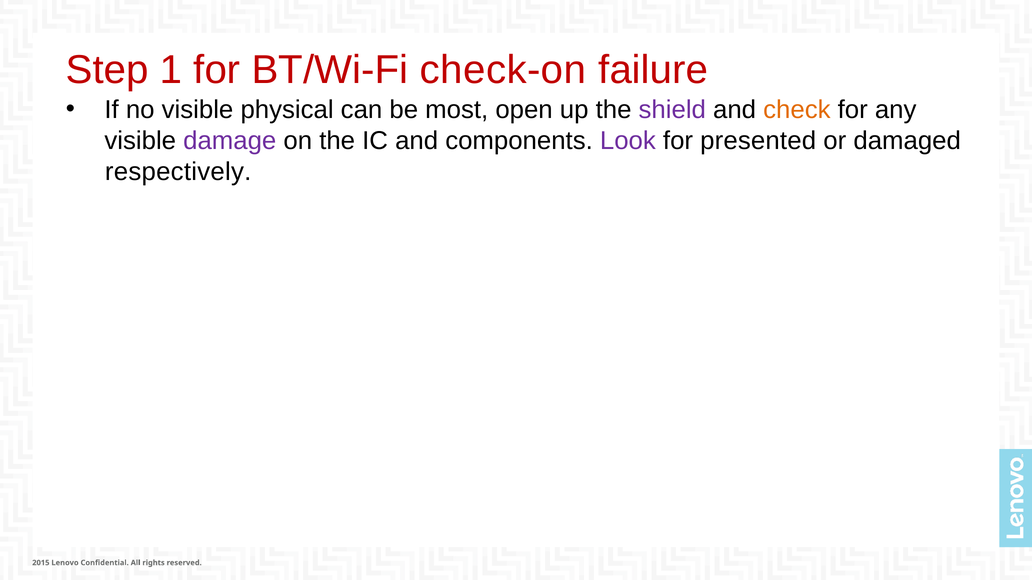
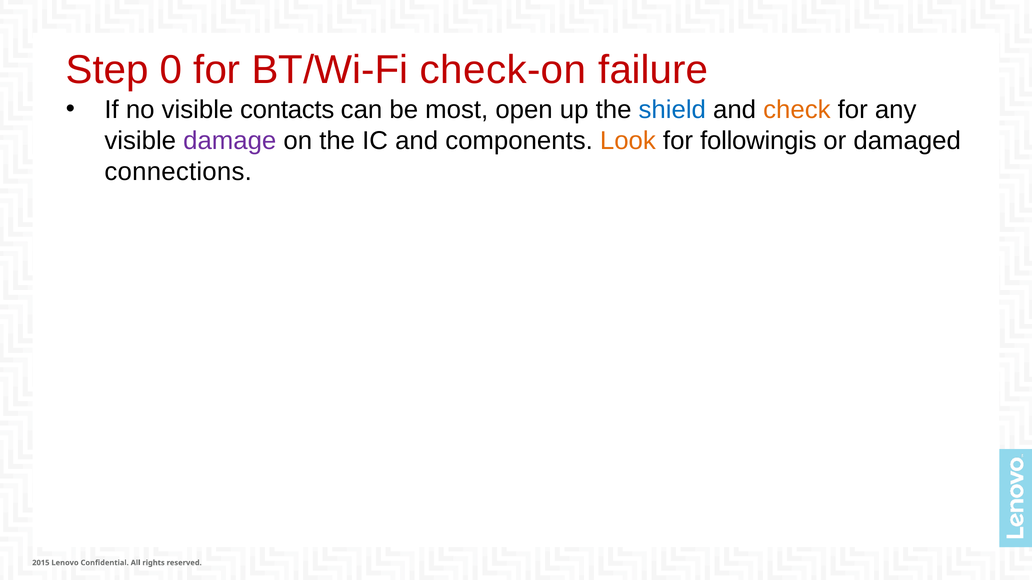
1: 1 -> 0
physical: physical -> contacts
shield colour: purple -> blue
Look colour: purple -> orange
presented: presented -> followingis
respectively: respectively -> connections
